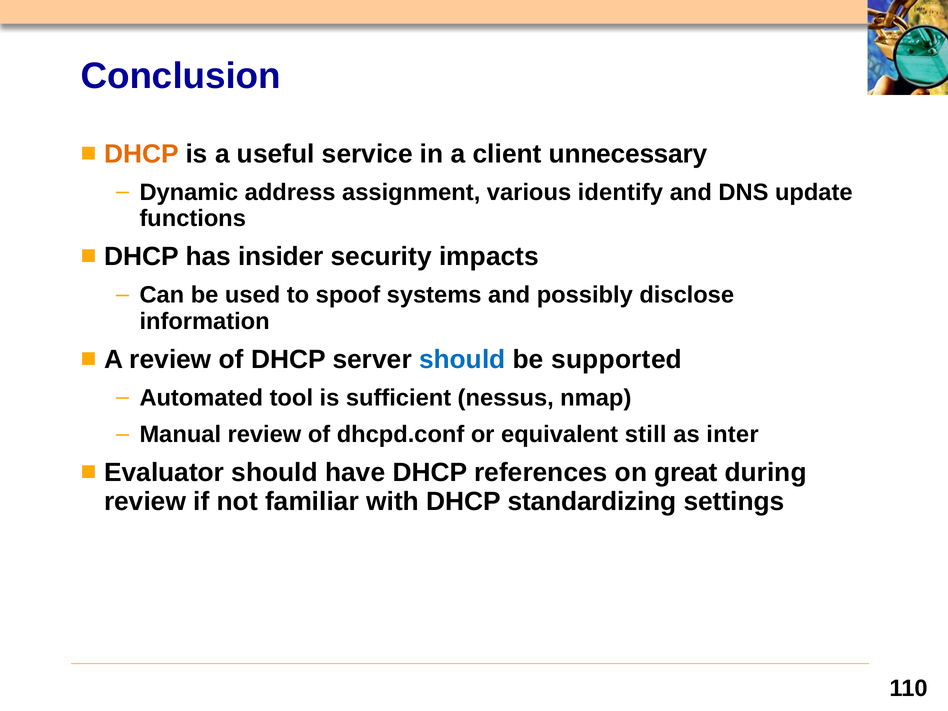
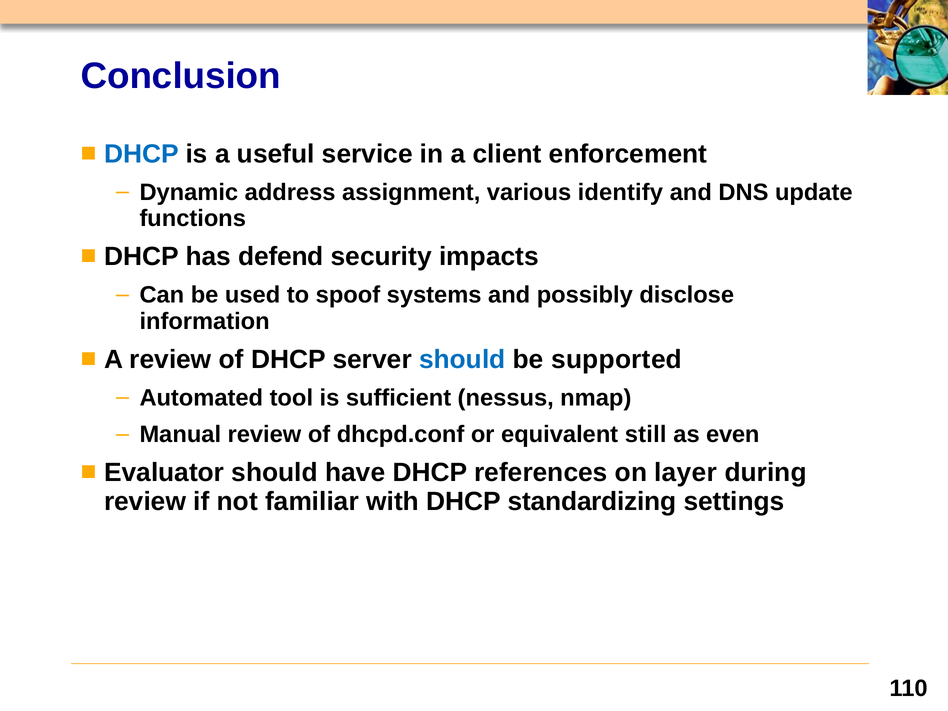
DHCP at (141, 154) colour: orange -> blue
unnecessary: unnecessary -> enforcement
insider: insider -> defend
inter: inter -> even
great: great -> layer
